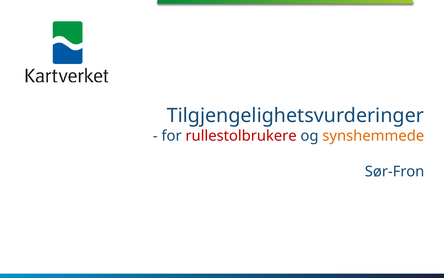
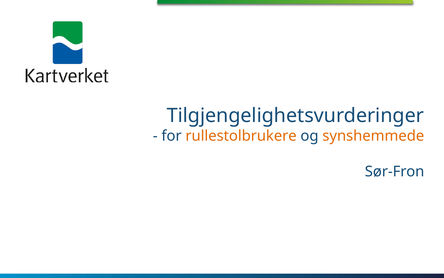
rullestolbrukere colour: red -> orange
